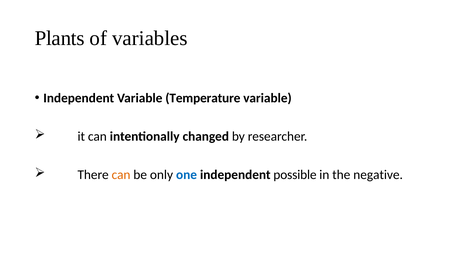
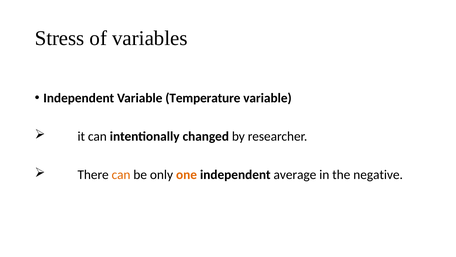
Plants: Plants -> Stress
one colour: blue -> orange
possible: possible -> average
